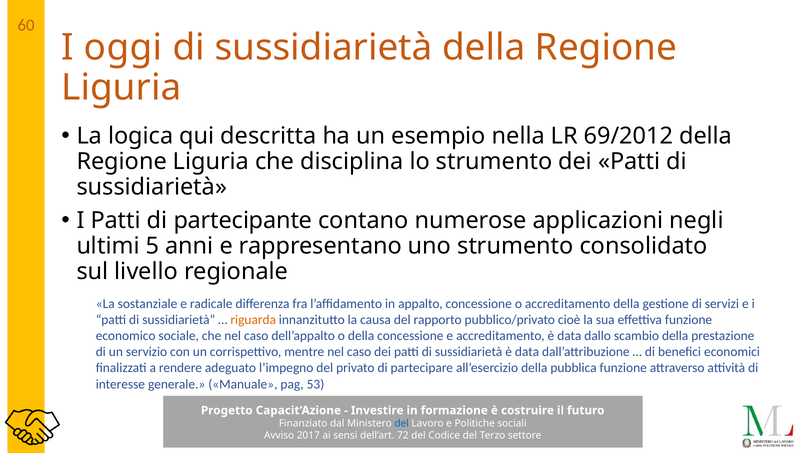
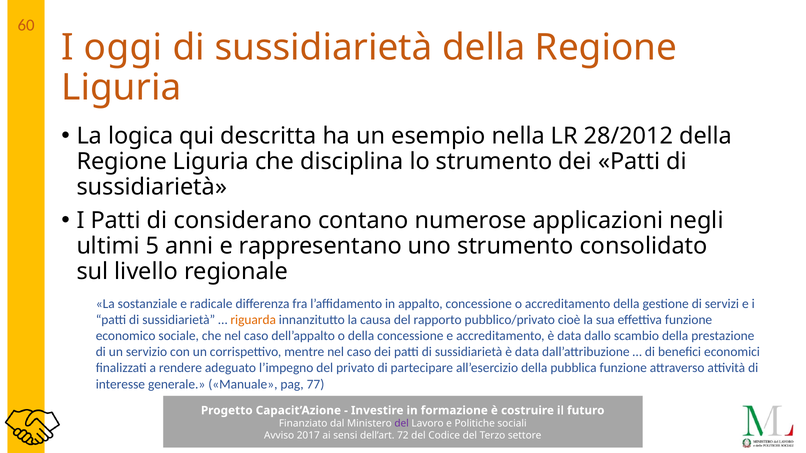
69/2012: 69/2012 -> 28/2012
partecipante: partecipante -> considerano
53: 53 -> 77
del at (402, 424) colour: blue -> purple
